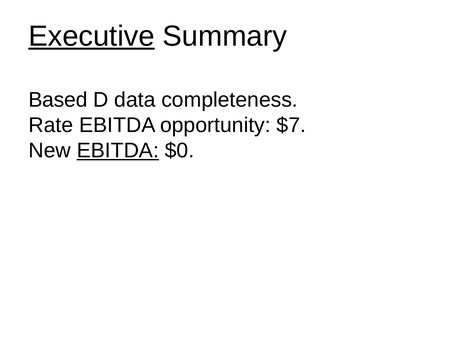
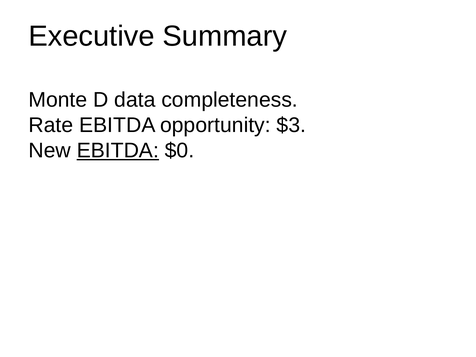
Executive underline: present -> none
Based: Based -> Monte
$7: $7 -> $3
